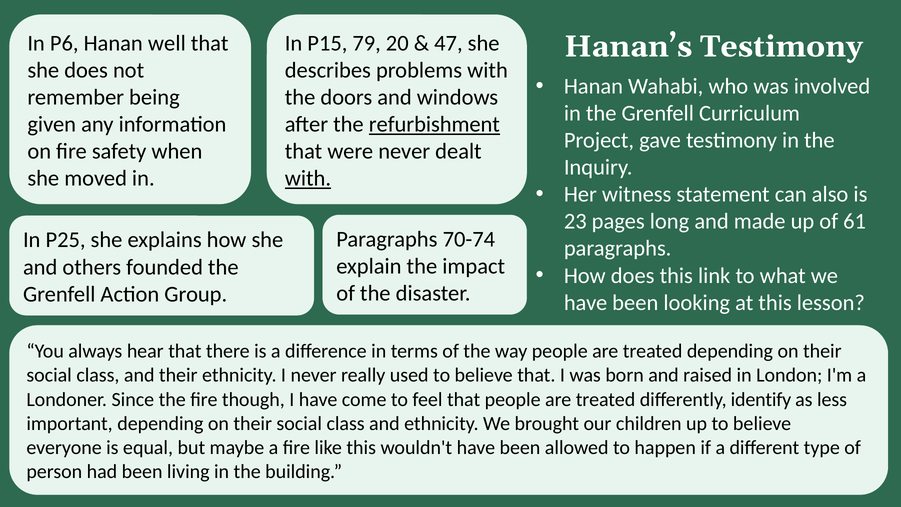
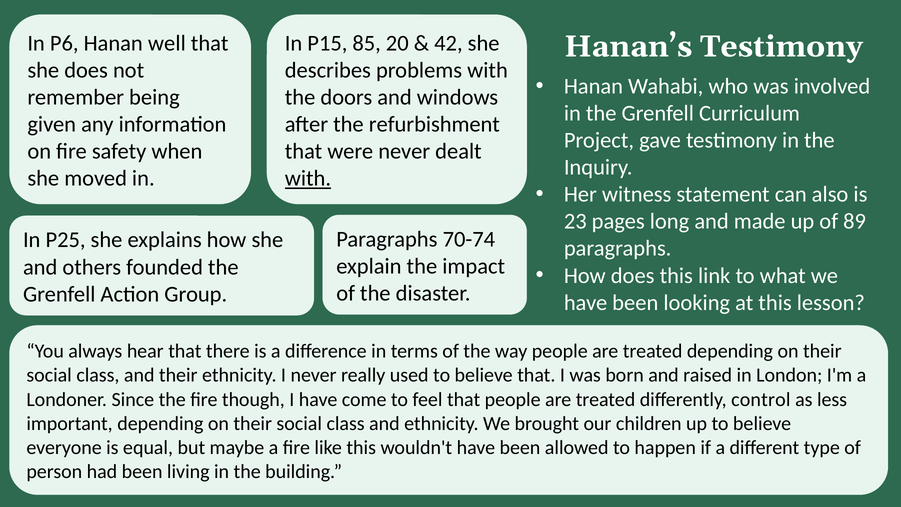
79: 79 -> 85
47: 47 -> 42
refurbishment underline: present -> none
61: 61 -> 89
identify: identify -> control
